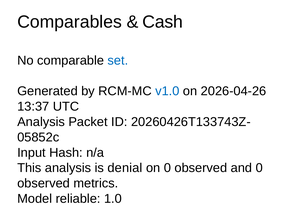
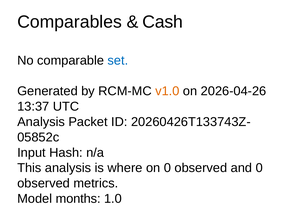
v1.0 colour: blue -> orange
denial: denial -> where
reliable: reliable -> months
